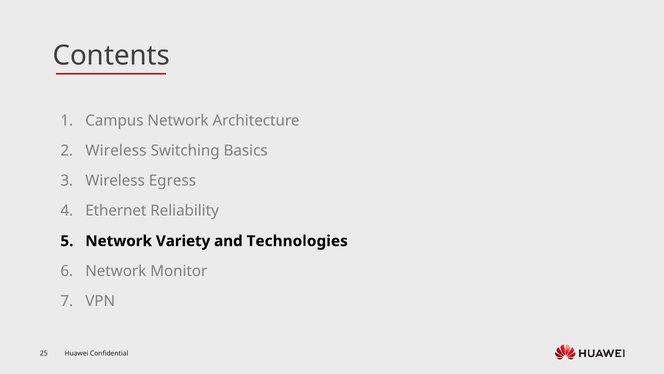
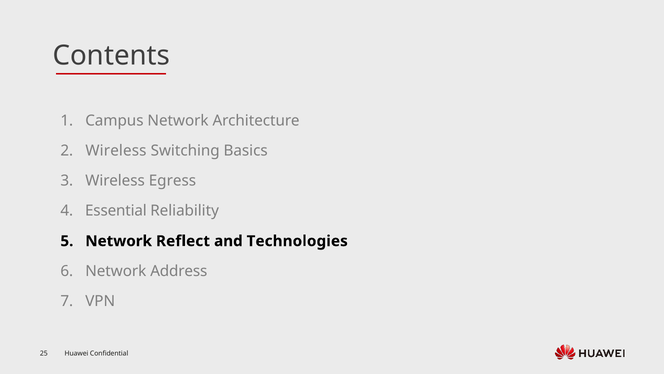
Ethernet: Ethernet -> Essential
Variety: Variety -> Reflect
Monitor: Monitor -> Address
